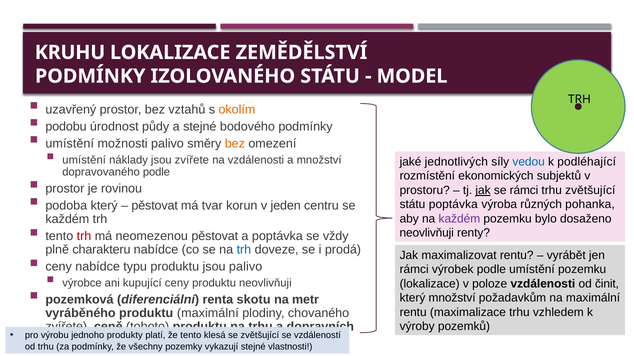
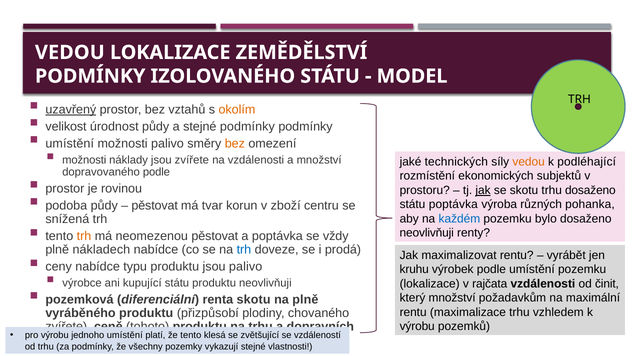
KRUHU at (70, 53): KRUHU -> VEDOU
uzavřený underline: none -> present
podobu: podobu -> velikost
stejné bodového: bodového -> podmínky
umístění at (84, 160): umístění -> možnosti
jednotlivých: jednotlivých -> technických
vedou at (529, 162) colour: blue -> orange
se rámci: rámci -> skotu
trhu zvětšující: zvětšující -> dosaženo
podoba který: který -> půdy
jeden: jeden -> zboží
každém at (459, 219) colour: purple -> blue
každém at (67, 220): každém -> snížená
trh at (84, 237) colour: red -> orange
plně charakteru: charakteru -> nákladech
rámci at (414, 270): rámci -> kruhu
kupující ceny: ceny -> státu
poloze: poloze -> rajčata
na metr: metr -> plně
produktu maximální: maximální -> přizpůsobí
výroby at (417, 327): výroby -> výrobu
produkty at (125, 336): produkty -> umístění
